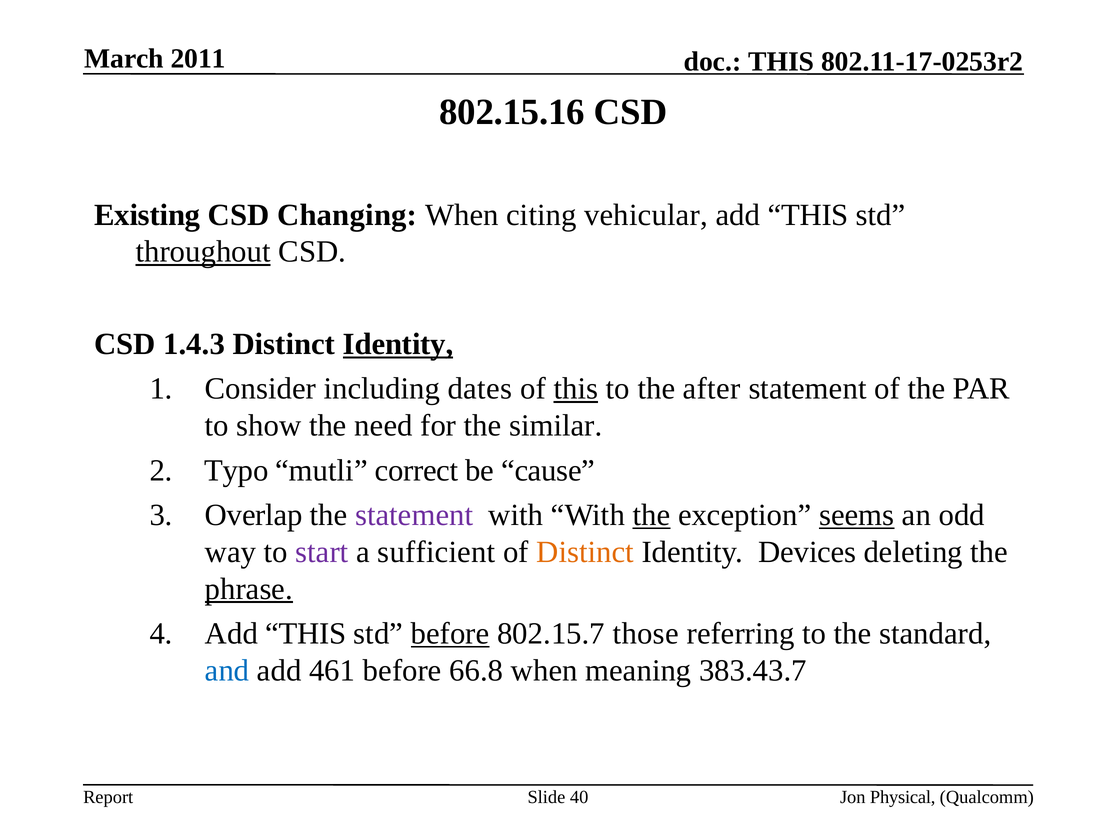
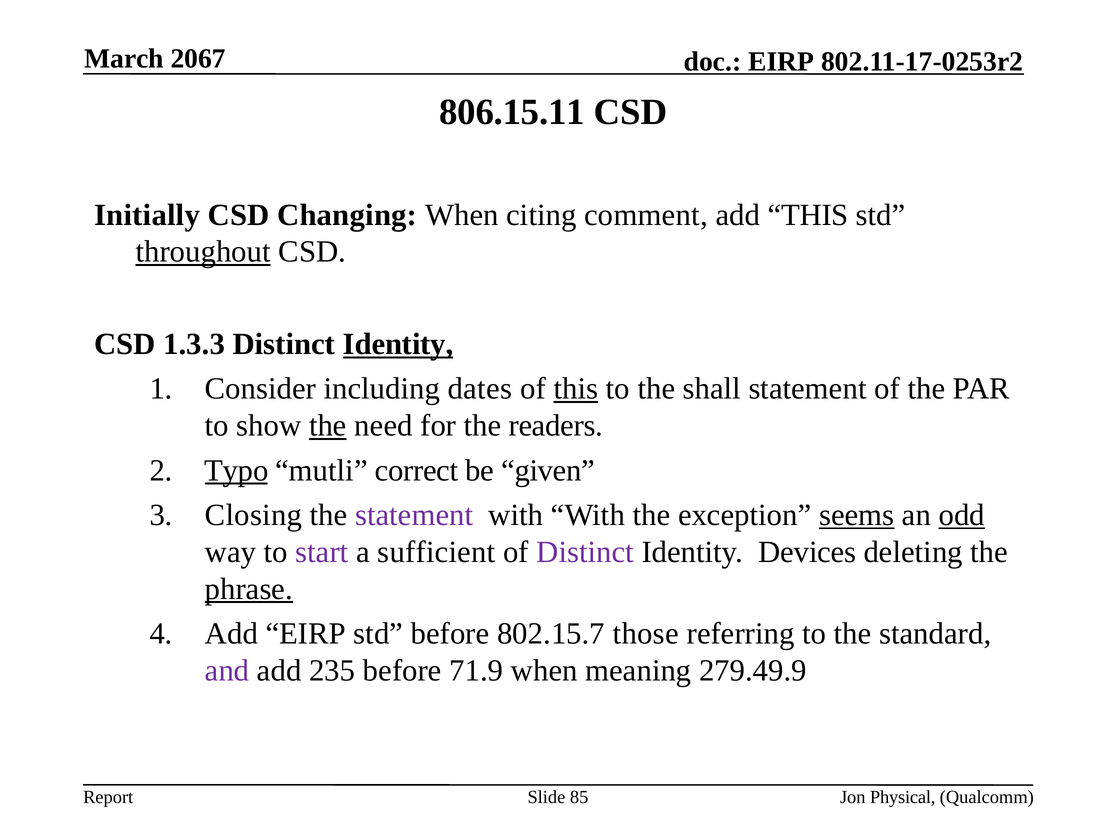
2011: 2011 -> 2067
THIS at (781, 62): THIS -> EIRP
802.15.16: 802.15.16 -> 806.15.11
Existing: Existing -> Initially
vehicular: vehicular -> comment
1.4.3: 1.4.3 -> 1.3.3
after: after -> shall
the at (328, 425) underline: none -> present
similar: similar -> readers
Typo underline: none -> present
cause: cause -> given
Overlap: Overlap -> Closing
the at (651, 515) underline: present -> none
odd underline: none -> present
Distinct at (585, 551) colour: orange -> purple
THIS at (306, 633): THIS -> EIRP
before at (450, 633) underline: present -> none
and colour: blue -> purple
461: 461 -> 235
66.8: 66.8 -> 71.9
383.43.7: 383.43.7 -> 279.49.9
40: 40 -> 85
